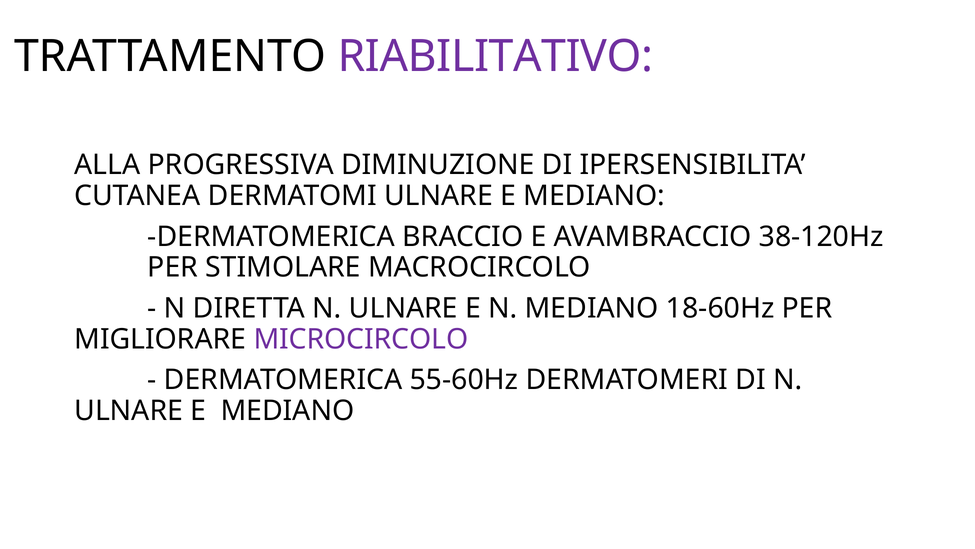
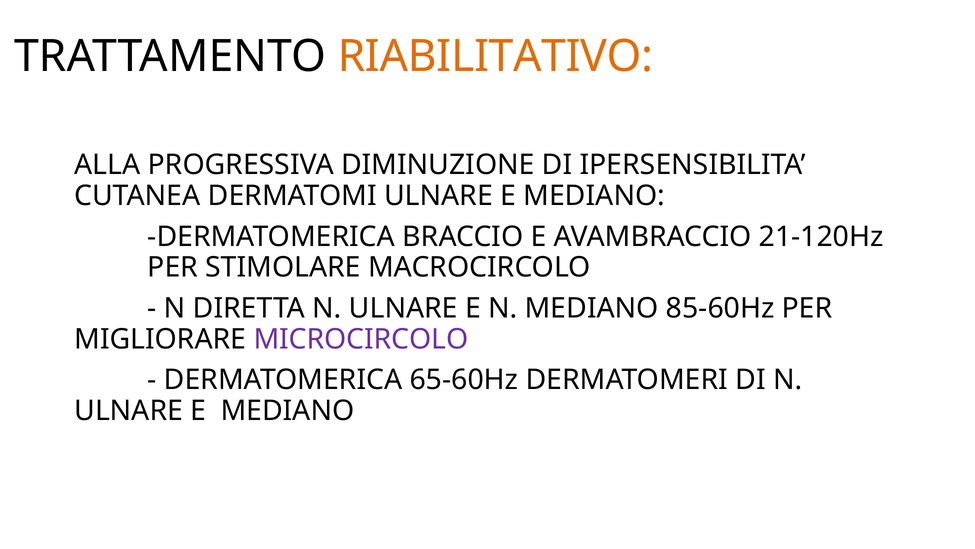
RIABILITATIVO colour: purple -> orange
38-120Hz: 38-120Hz -> 21-120Hz
18-60Hz: 18-60Hz -> 85-60Hz
55-60Hz: 55-60Hz -> 65-60Hz
